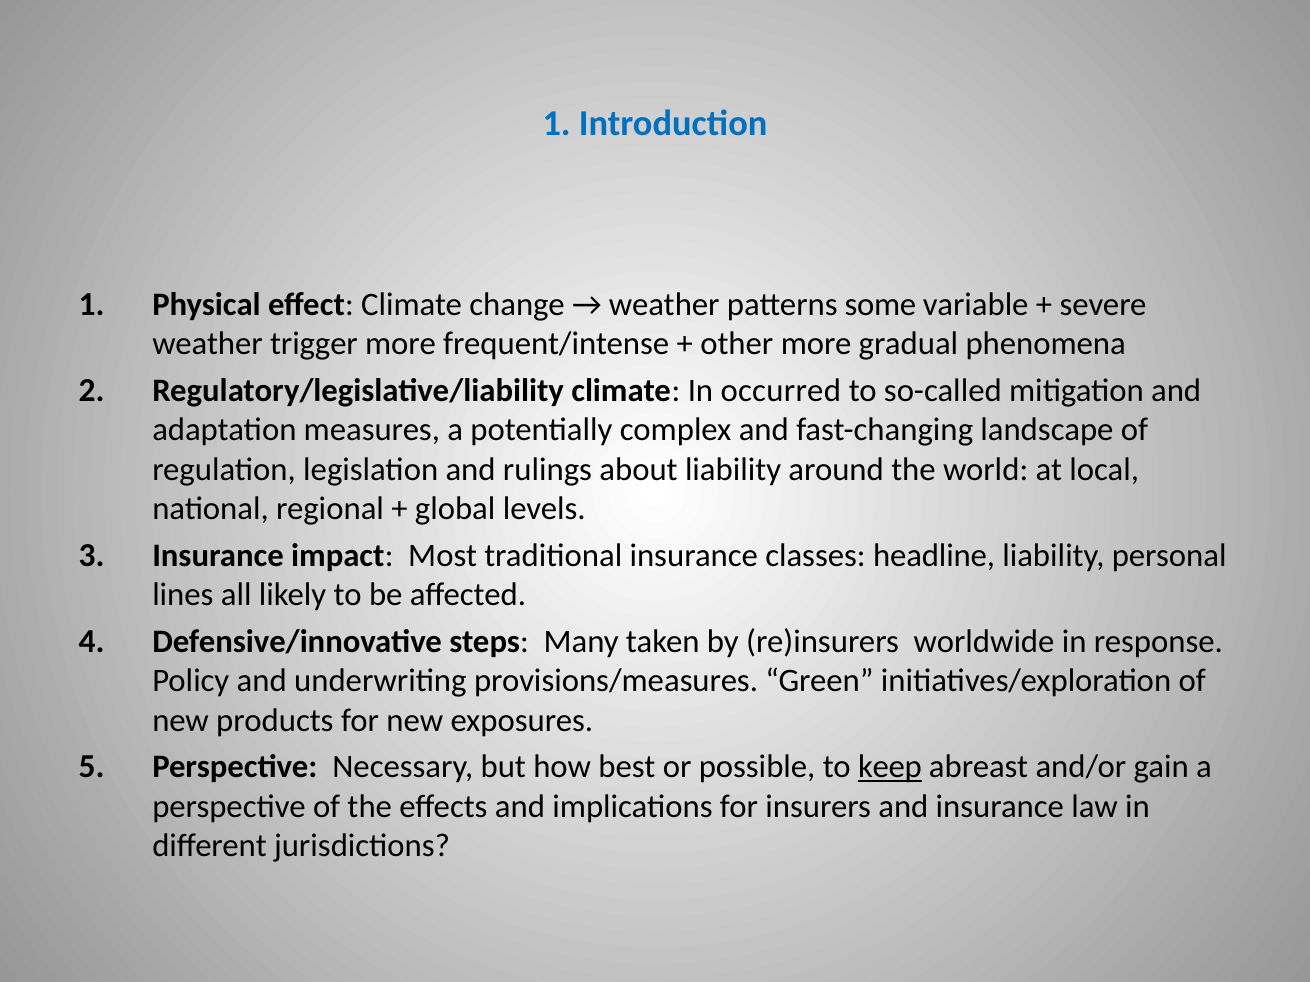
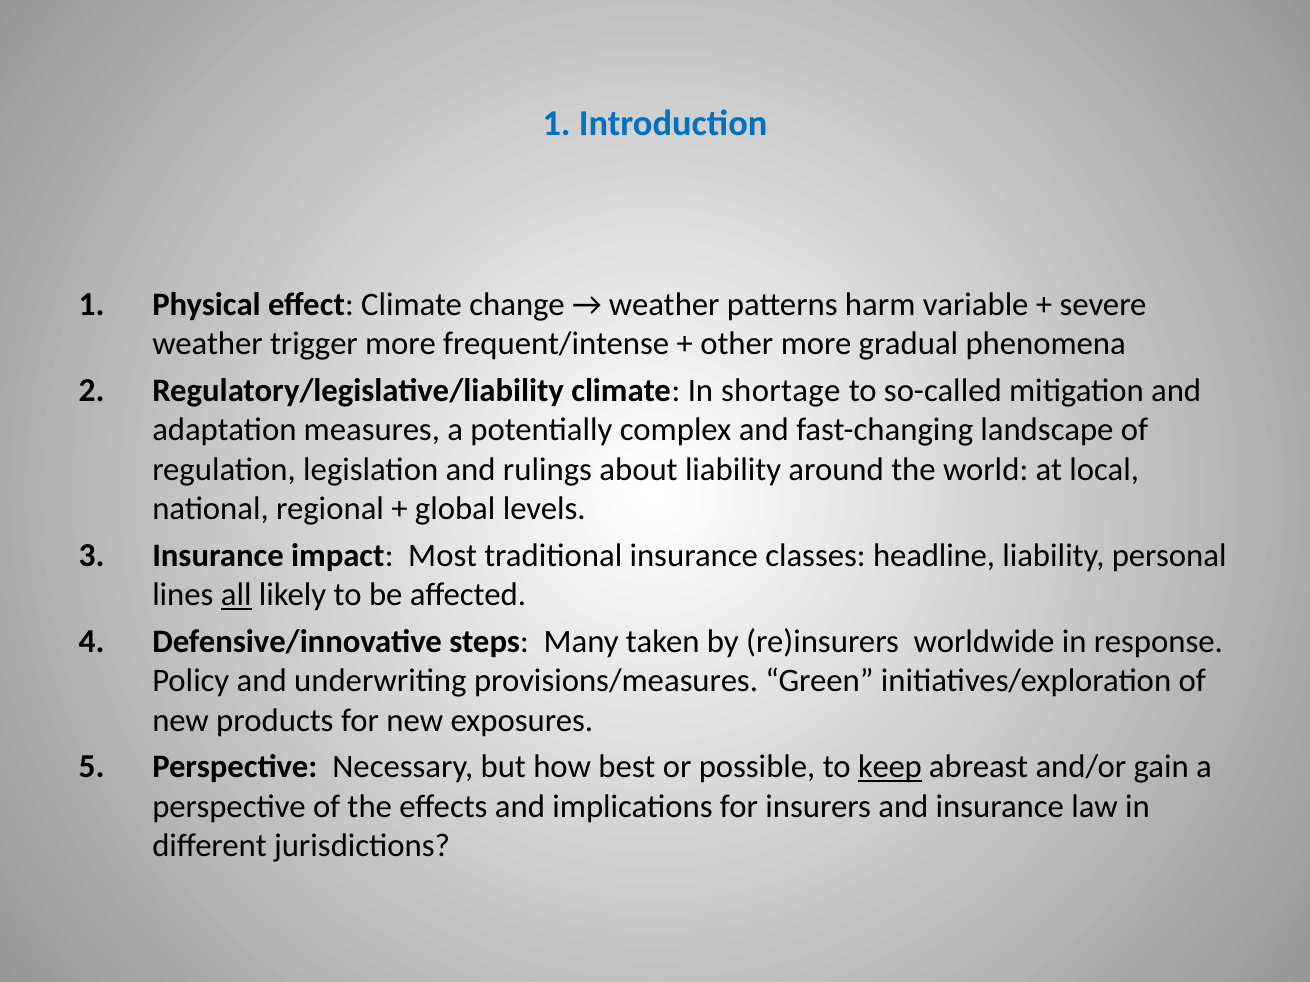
some: some -> harm
occurred: occurred -> shortage
all underline: none -> present
